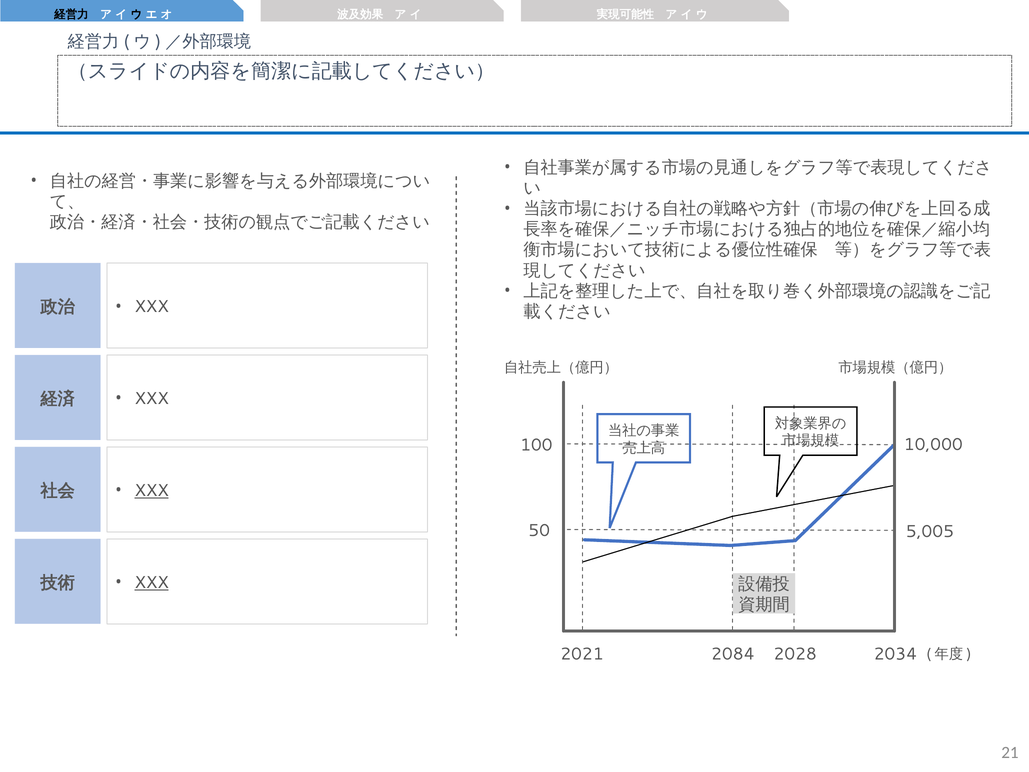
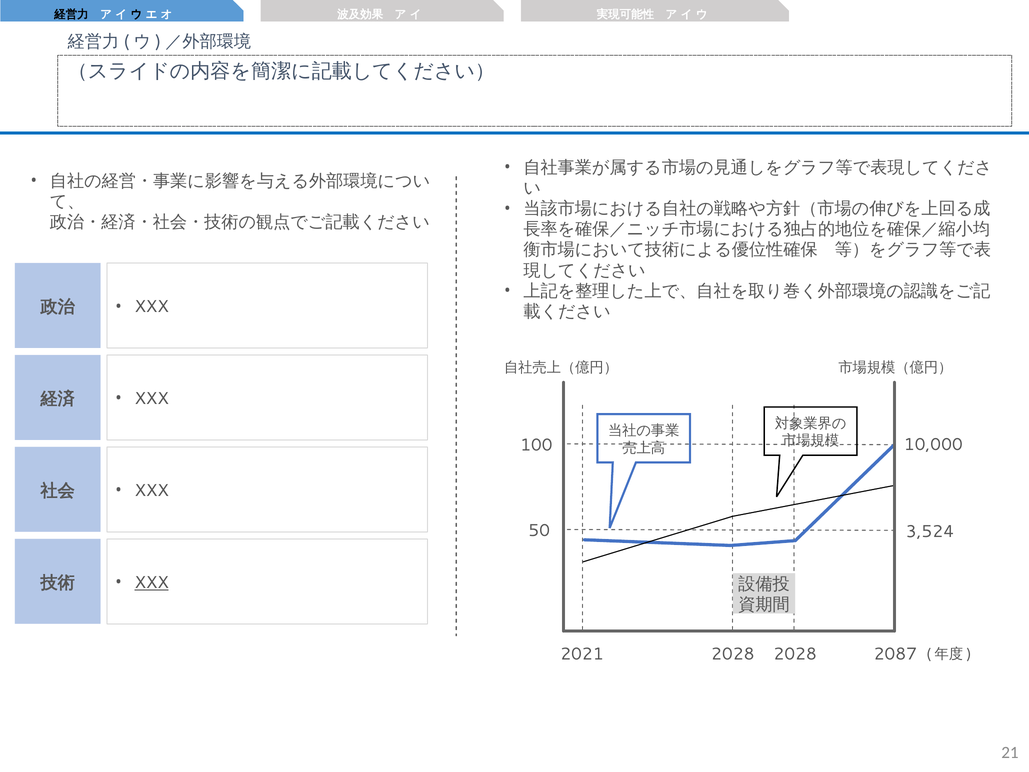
XXX at (152, 490) underline: present -> none
5,005: 5,005 -> 3,524
2084 at (733, 654): 2084 -> 2028
2034: 2034 -> 2087
